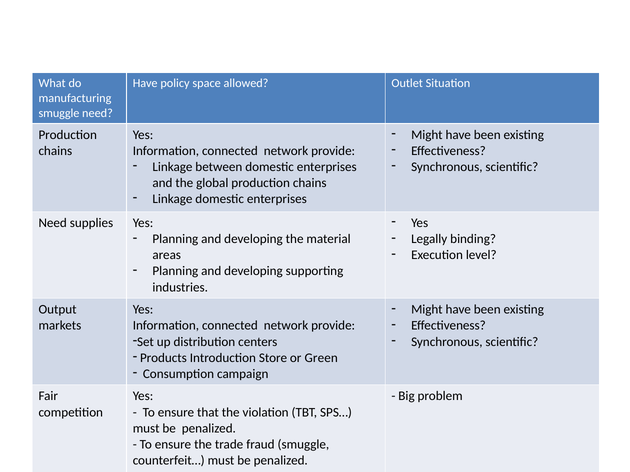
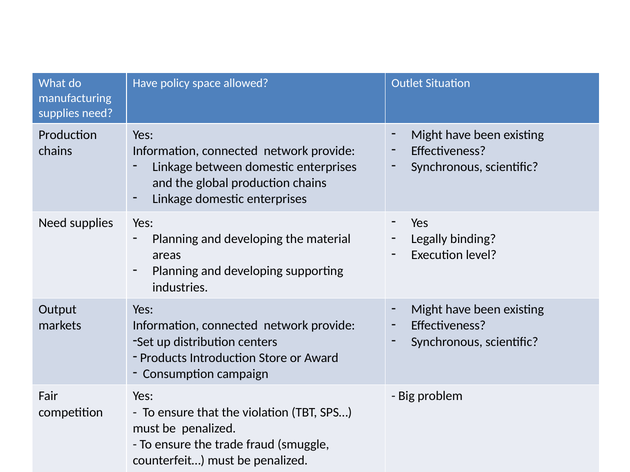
smuggle at (59, 113): smuggle -> supplies
Green: Green -> Award
